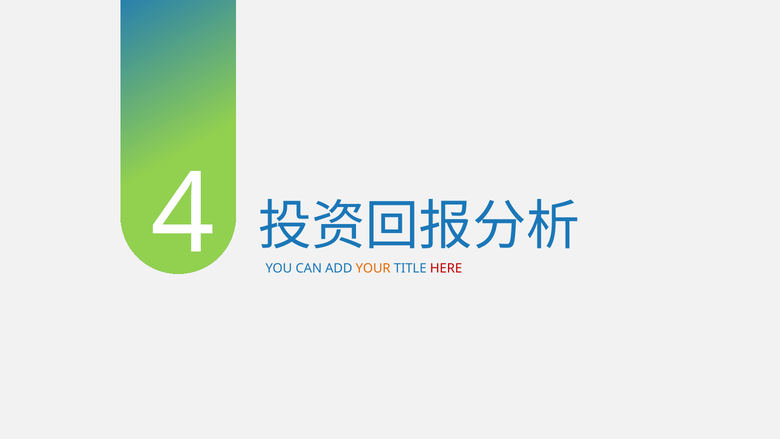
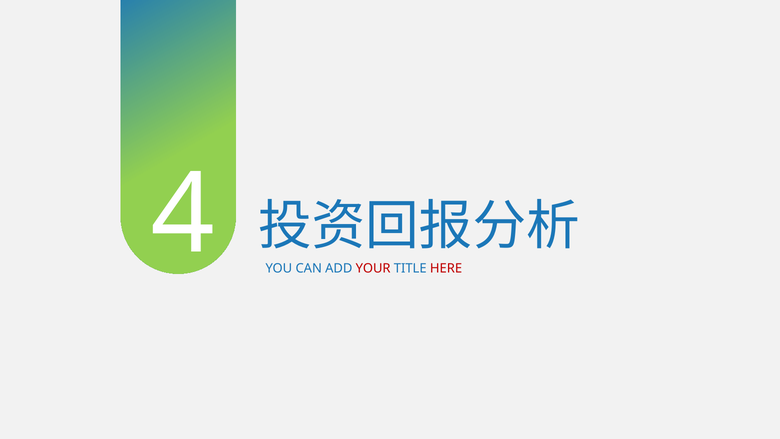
YOUR colour: orange -> red
